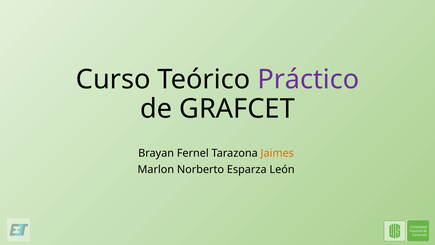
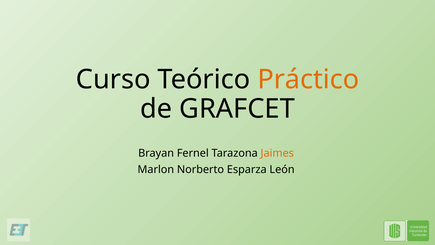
Práctico colour: purple -> orange
